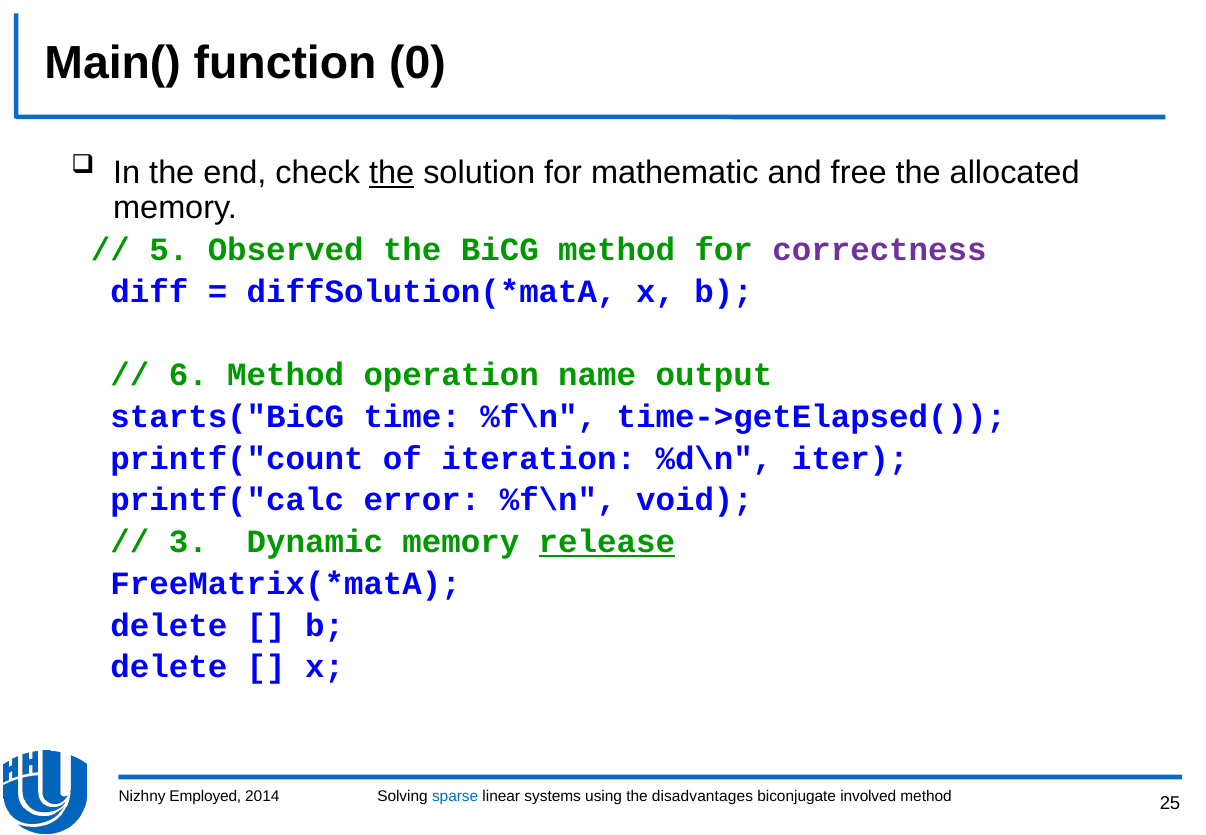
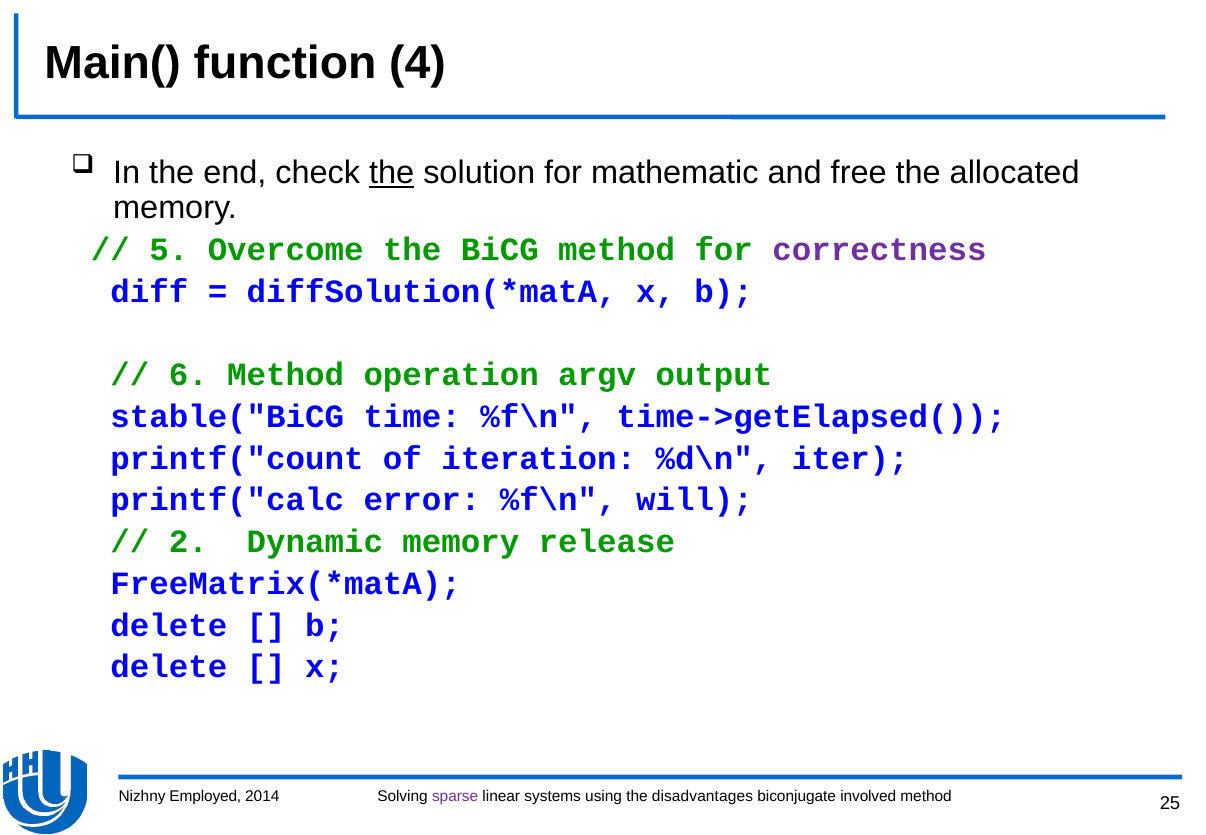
0: 0 -> 4
Observed: Observed -> Overcome
name: name -> argv
starts("BiCG: starts("BiCG -> stable("BiCG
void: void -> will
3: 3 -> 2
release underline: present -> none
sparse colour: blue -> purple
